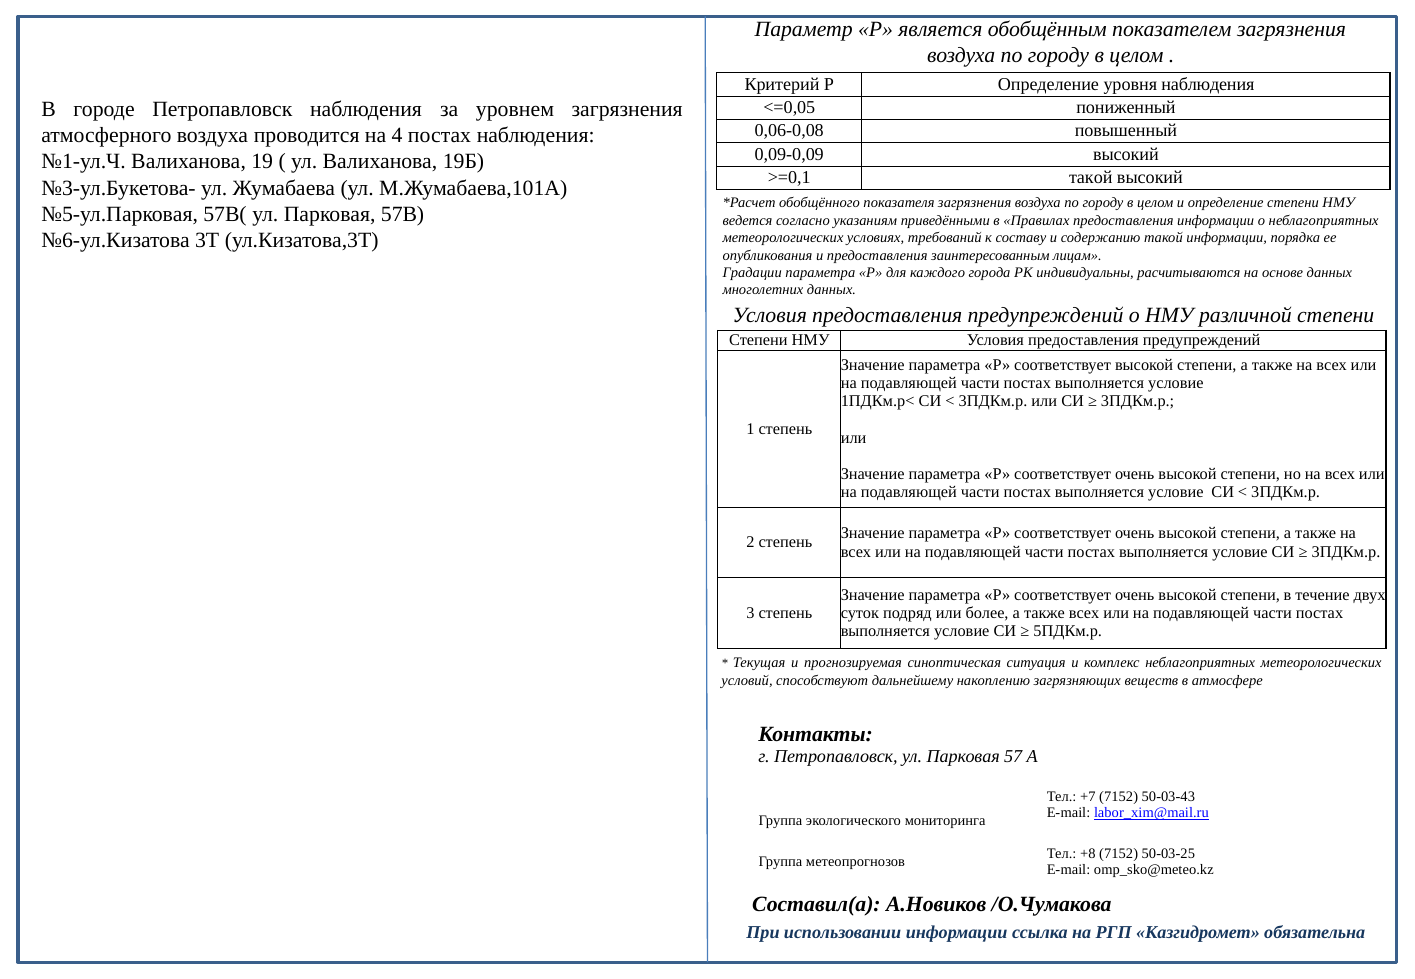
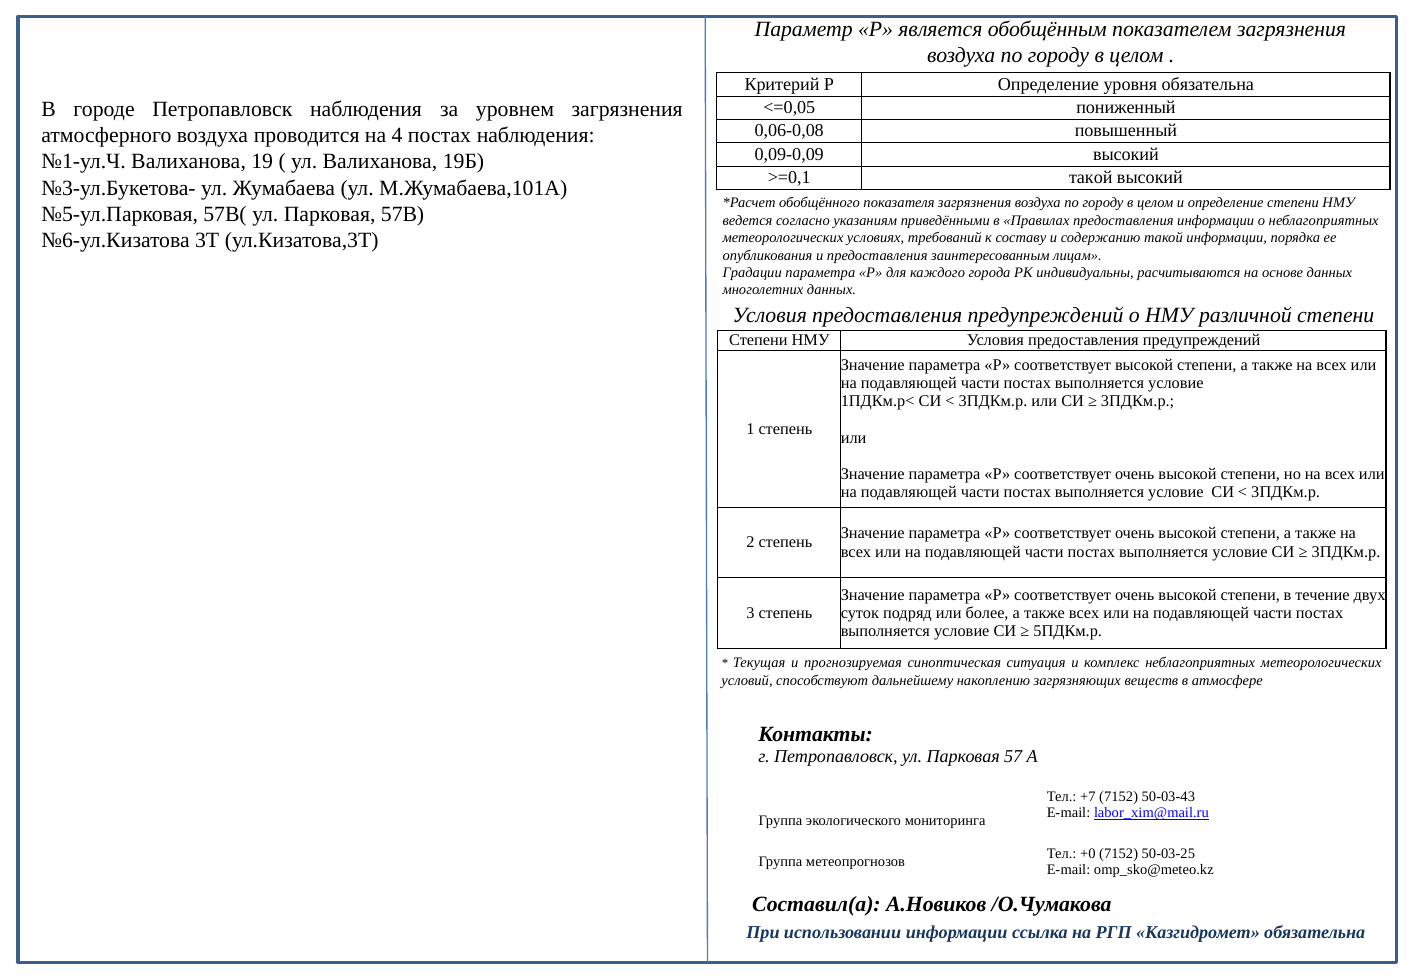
уровня наблюдения: наблюдения -> обязательна
+8: +8 -> +0
